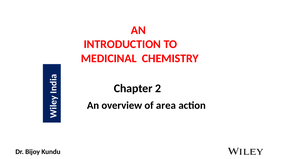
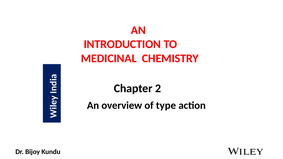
area: area -> type
